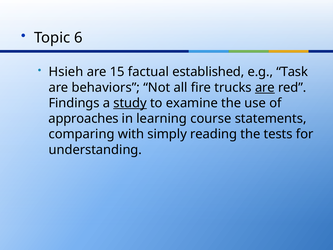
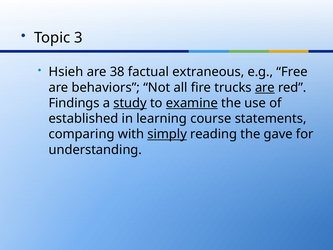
6: 6 -> 3
15: 15 -> 38
established: established -> extraneous
Task: Task -> Free
examine underline: none -> present
approaches: approaches -> established
simply underline: none -> present
tests: tests -> gave
